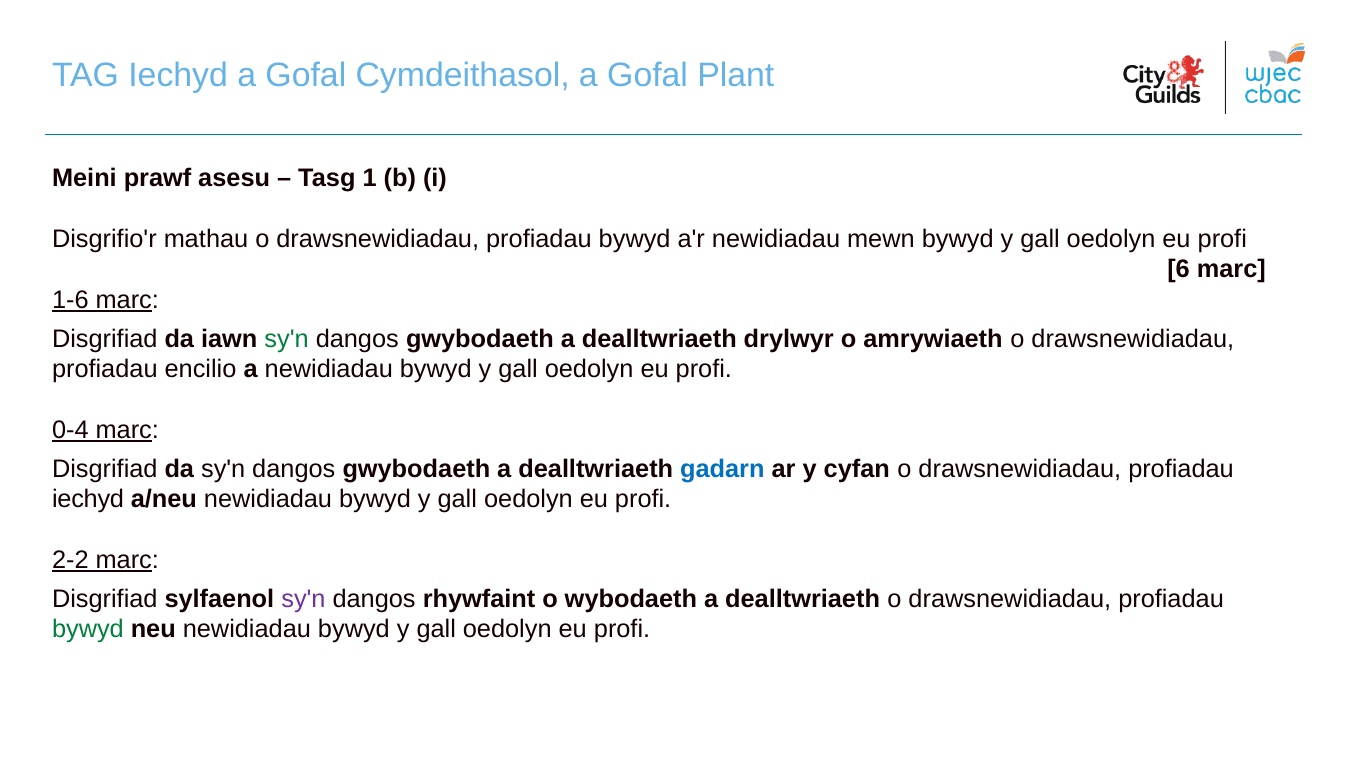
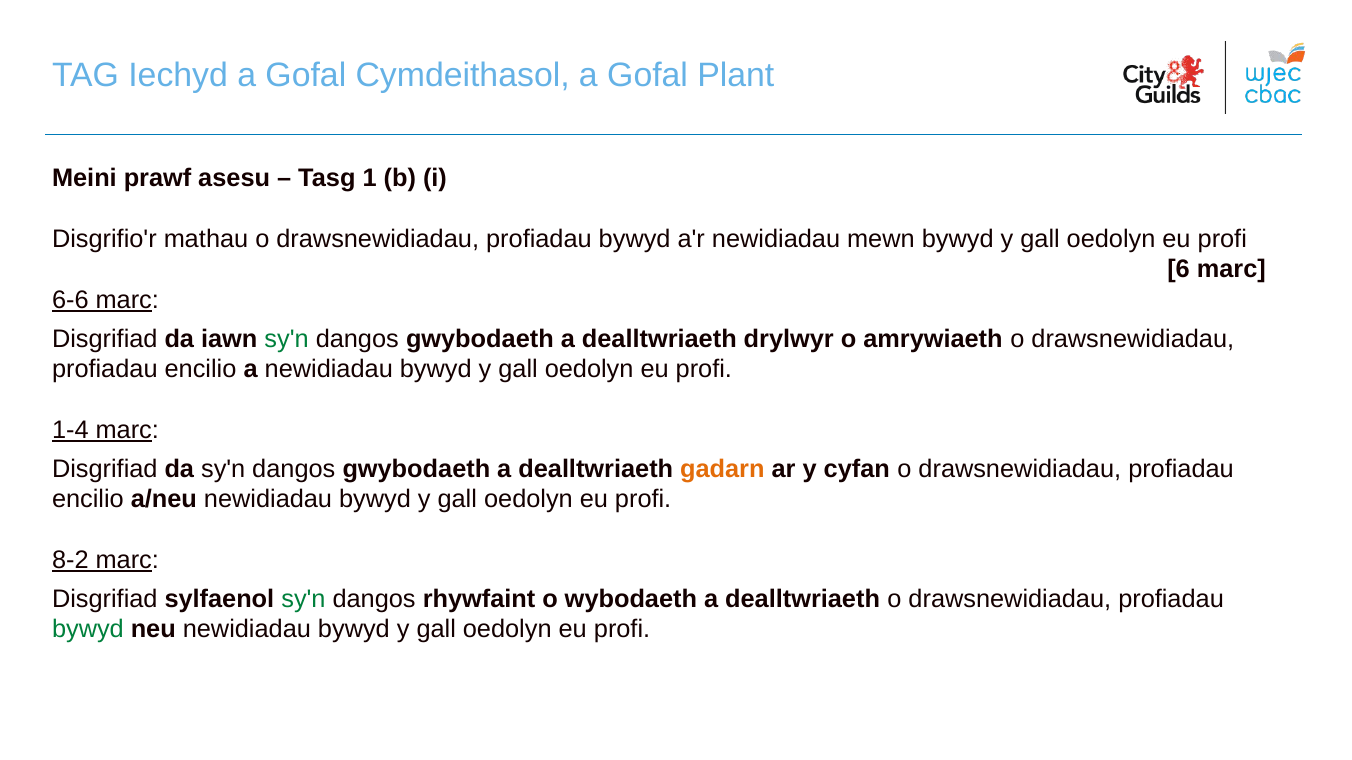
1-6: 1-6 -> 6-6
0-4: 0-4 -> 1-4
gadarn colour: blue -> orange
iechyd at (88, 499): iechyd -> encilio
2-2: 2-2 -> 8-2
sy'n at (303, 599) colour: purple -> green
